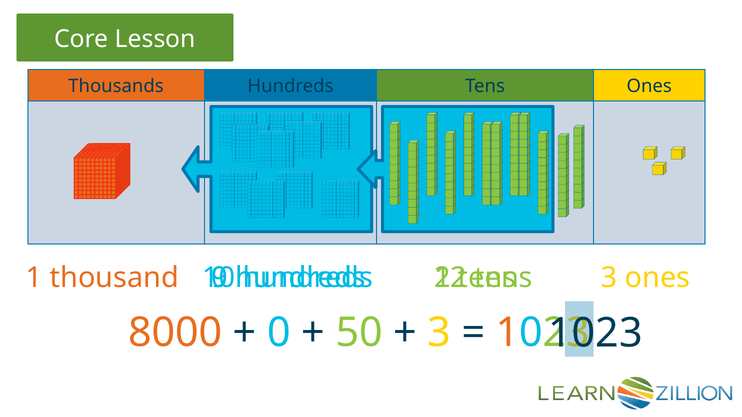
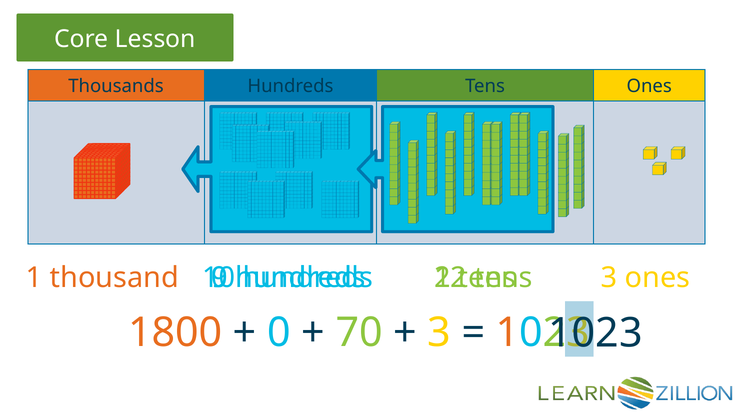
8000: 8000 -> 1800
50: 50 -> 70
